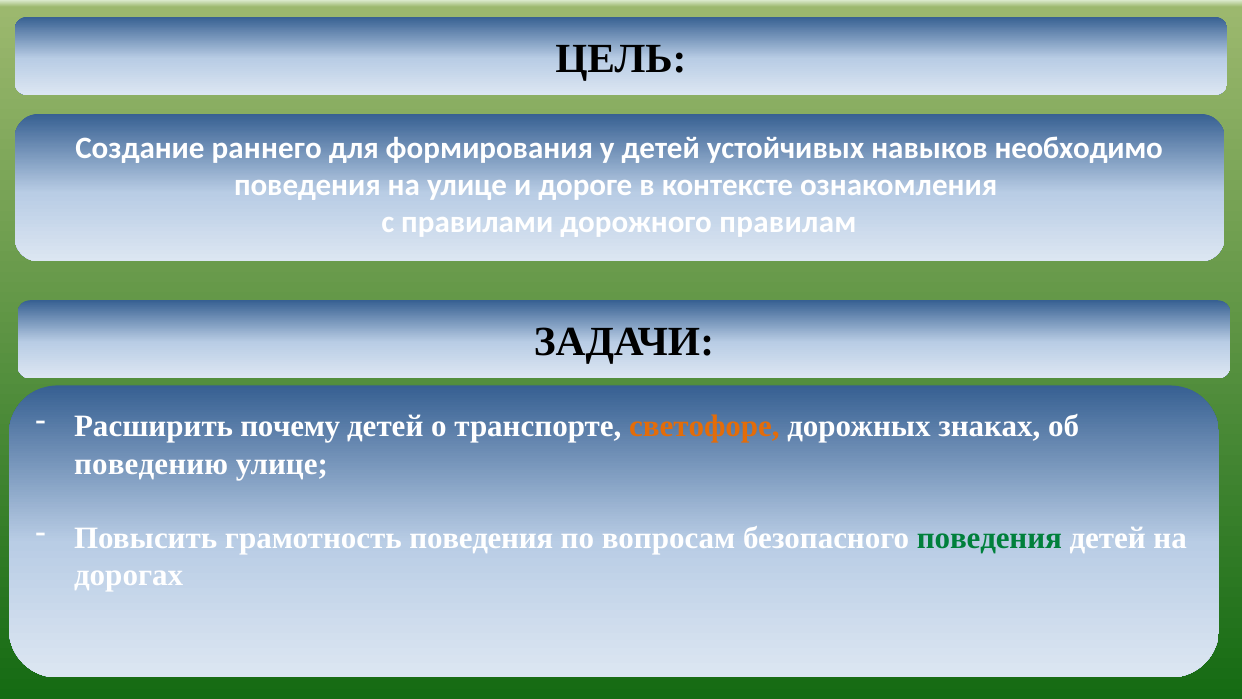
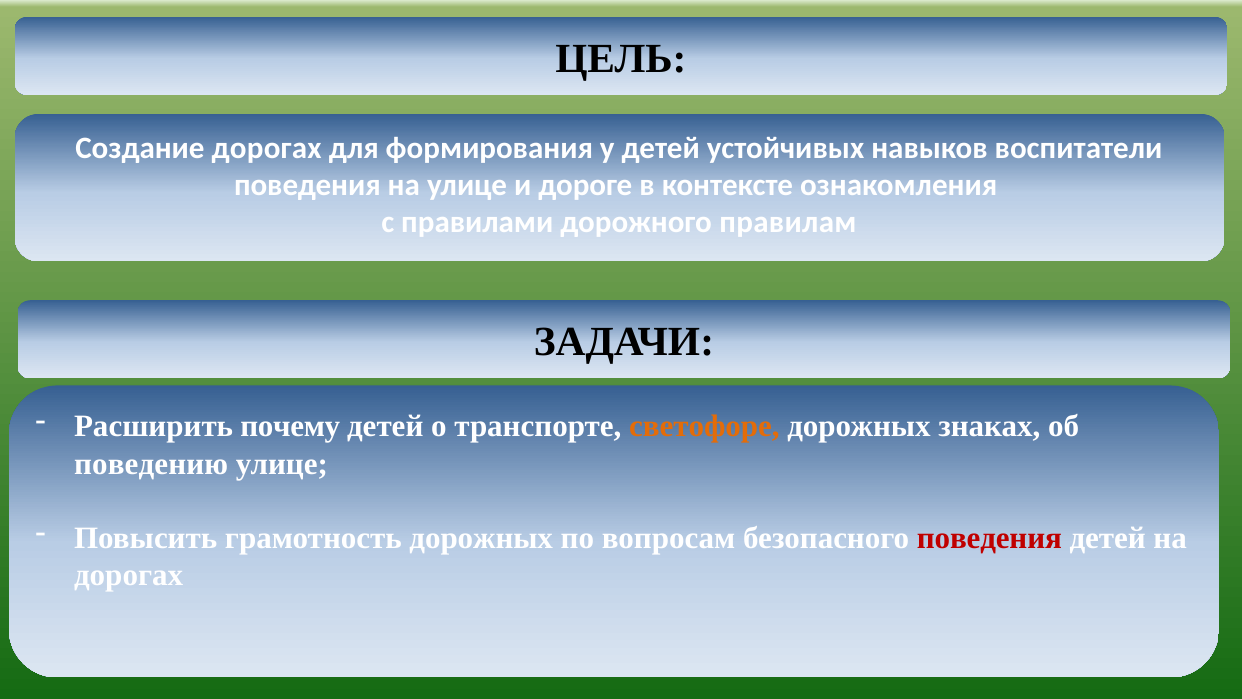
Создание раннего: раннего -> дорогах
необходимо: необходимо -> воспитатели
грамотность поведения: поведения -> дорожных
поведения at (989, 538) colour: green -> red
